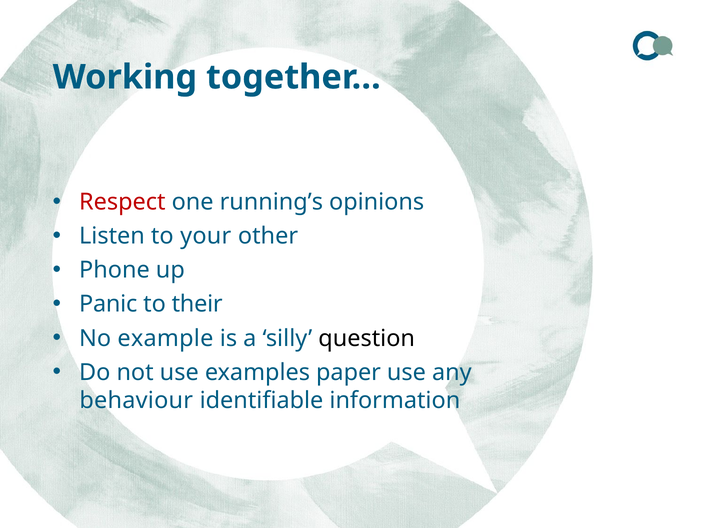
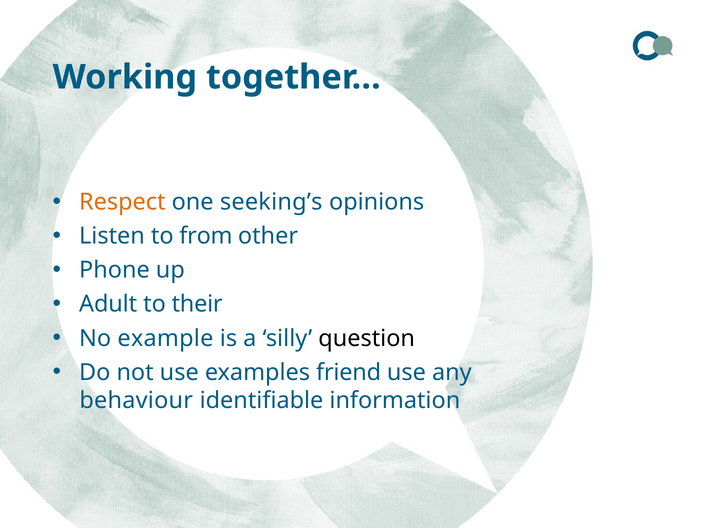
Respect colour: red -> orange
running’s: running’s -> seeking’s
your: your -> from
Panic: Panic -> Adult
paper: paper -> friend
